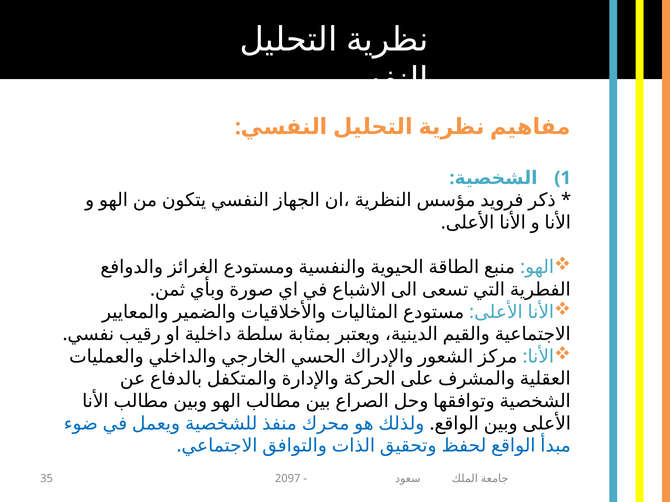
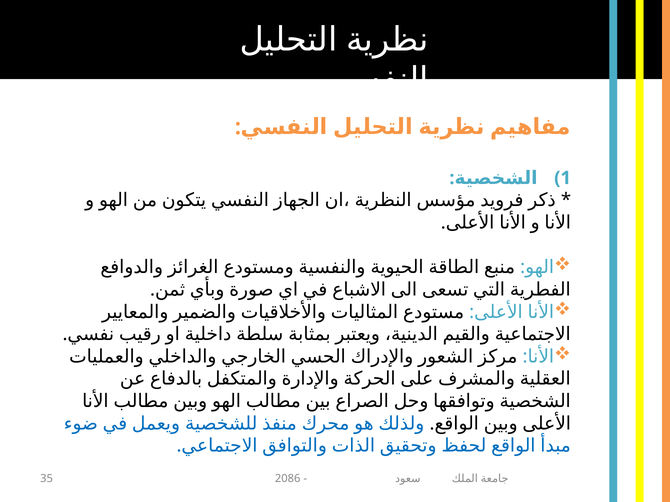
2097: 2097 -> 2086
